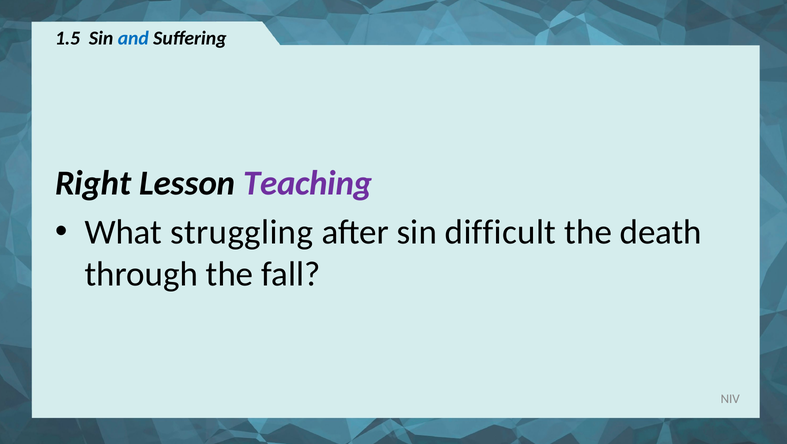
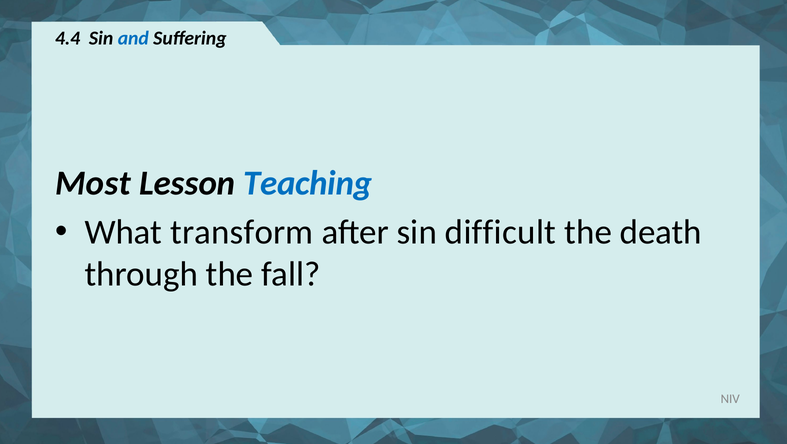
1.5: 1.5 -> 4.4
Right: Right -> Most
Teaching colour: purple -> blue
struggling: struggling -> transform
